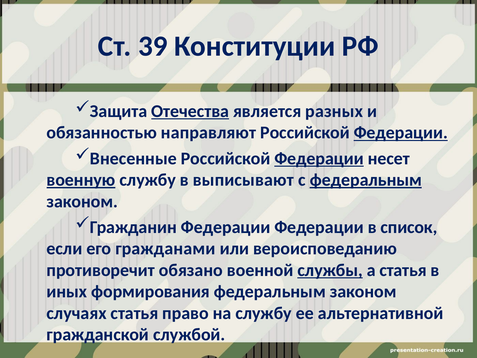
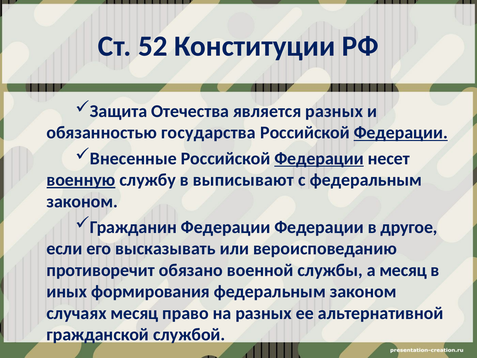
39: 39 -> 52
Отечества underline: present -> none
направляют: направляют -> государства
федеральным at (366, 180) underline: present -> none
список: список -> другое
гражданами: гражданами -> высказывать
службы underline: present -> none
а статья: статья -> месяц
случаях статья: статья -> месяц
на службу: службу -> разных
